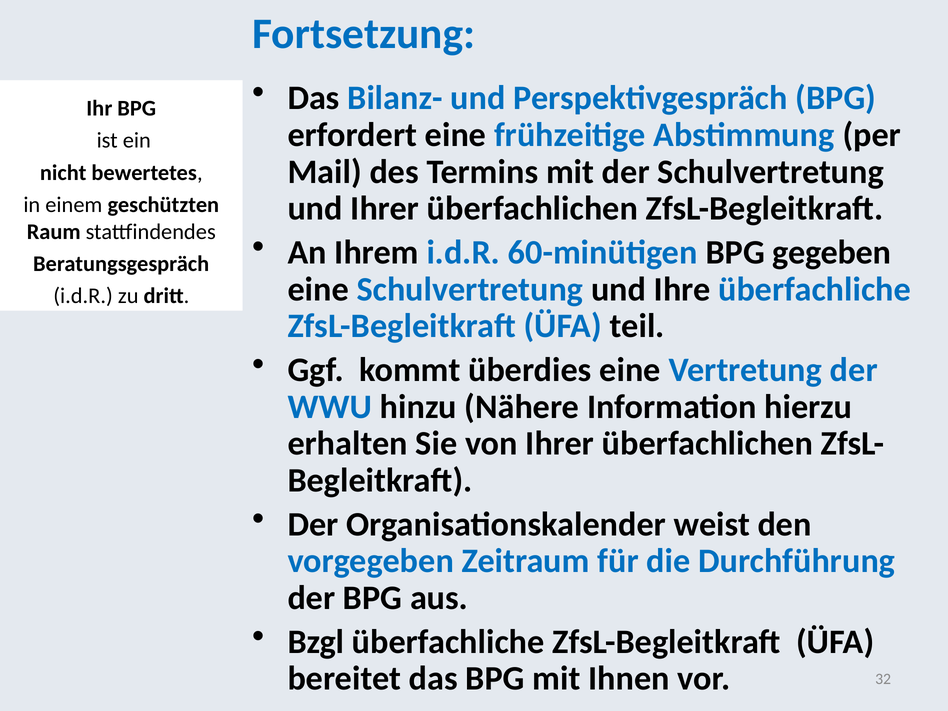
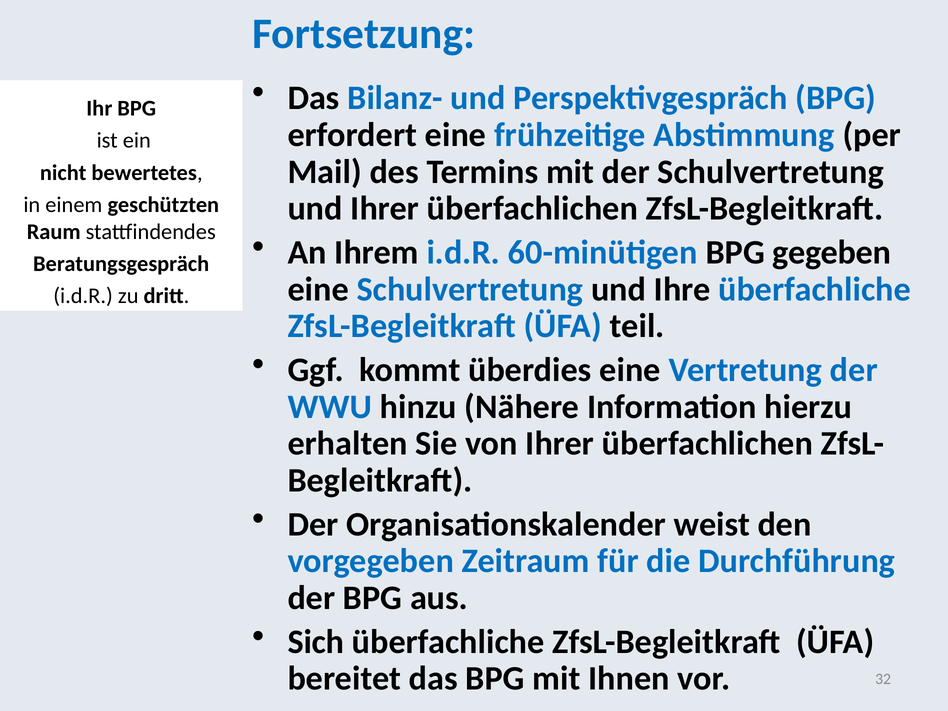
Bzgl: Bzgl -> Sich
